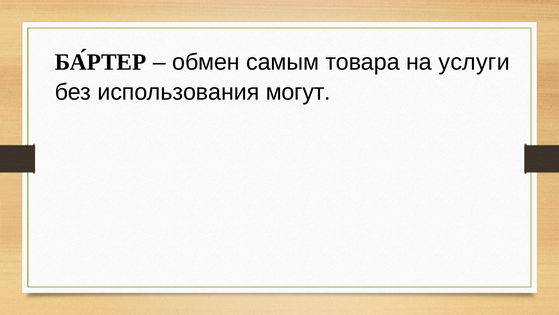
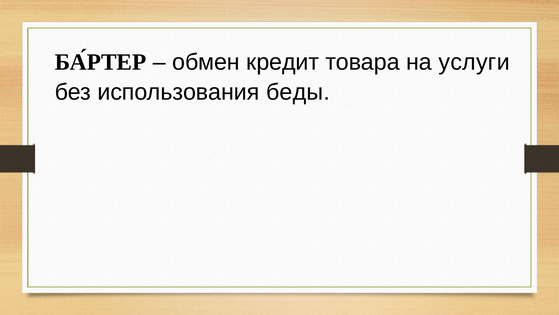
самым: самым -> кредит
могут: могут -> беды
